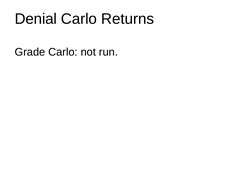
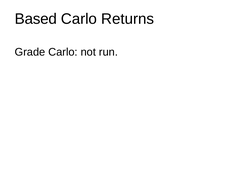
Denial: Denial -> Based
